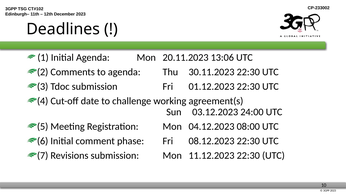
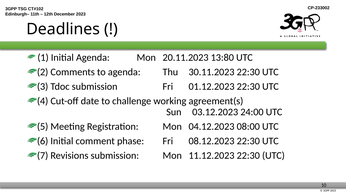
13:06: 13:06 -> 13:80
